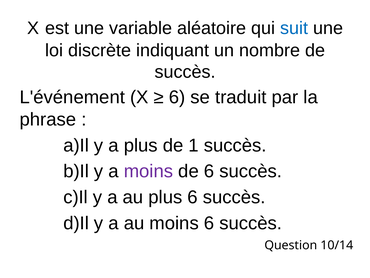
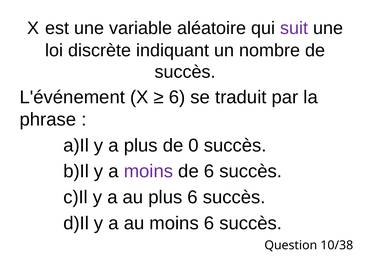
suit colour: blue -> purple
1: 1 -> 0
10/14: 10/14 -> 10/38
